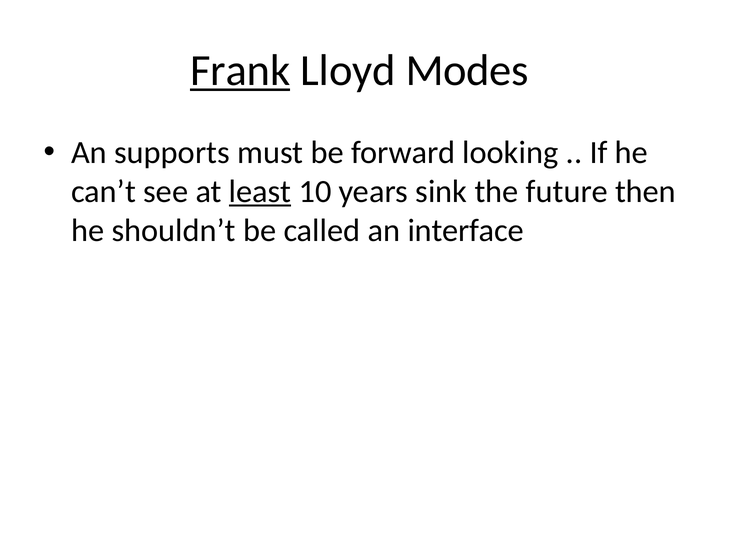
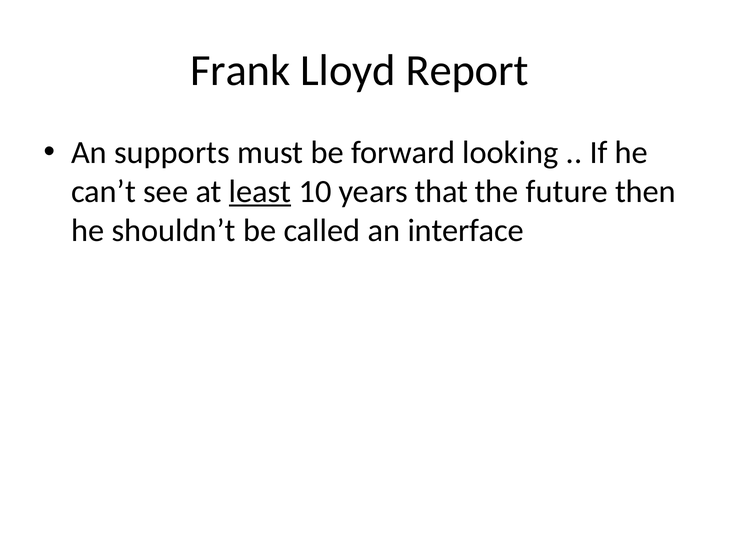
Frank underline: present -> none
Modes: Modes -> Report
sink: sink -> that
